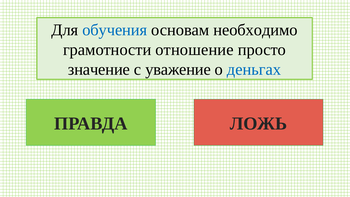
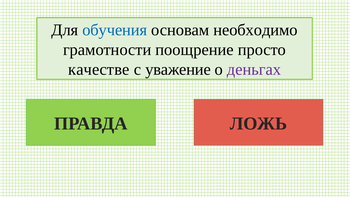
отношение: отношение -> поощрение
значение: значение -> качестве
деньгах colour: blue -> purple
